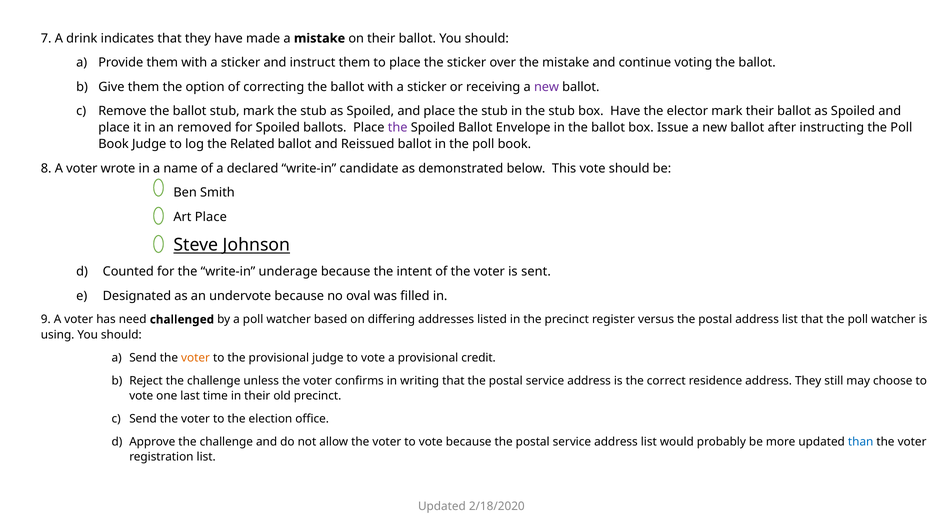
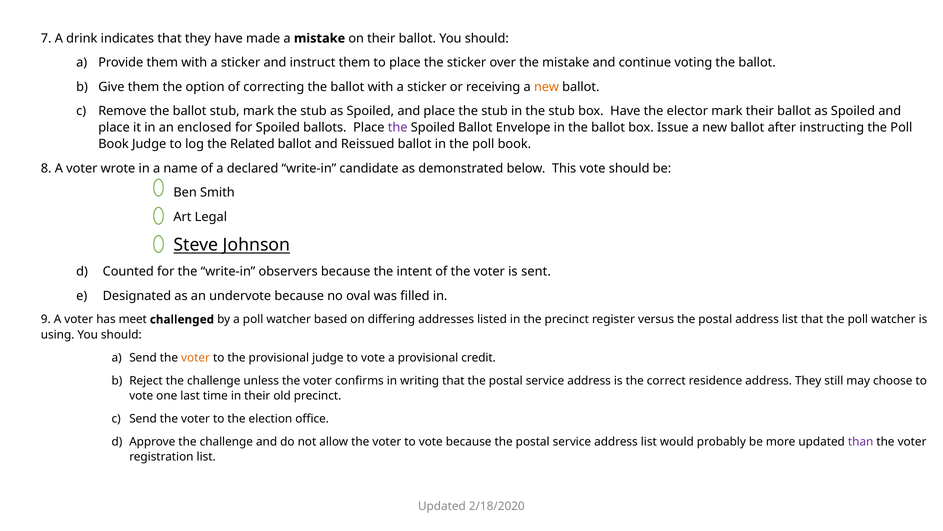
new at (547, 87) colour: purple -> orange
removed: removed -> enclosed
Art Place: Place -> Legal
underage: underage -> observers
need: need -> meet
than colour: blue -> purple
